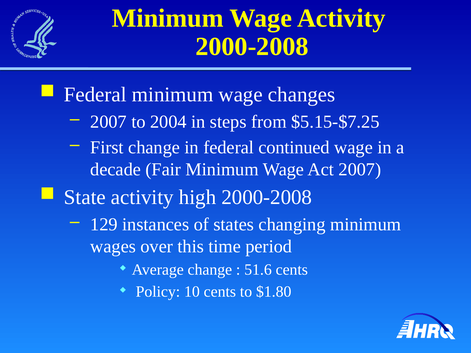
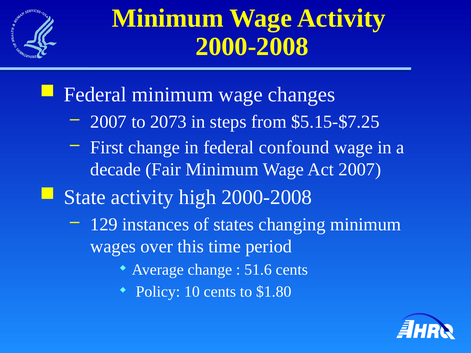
2004: 2004 -> 2073
continued: continued -> confound
